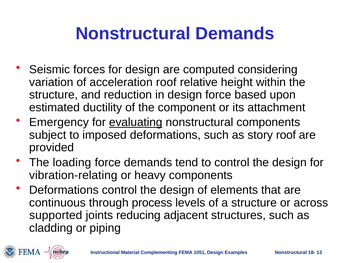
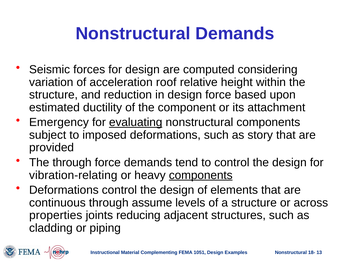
story roof: roof -> that
The loading: loading -> through
components at (201, 175) underline: none -> present
process: process -> assume
supported: supported -> properties
